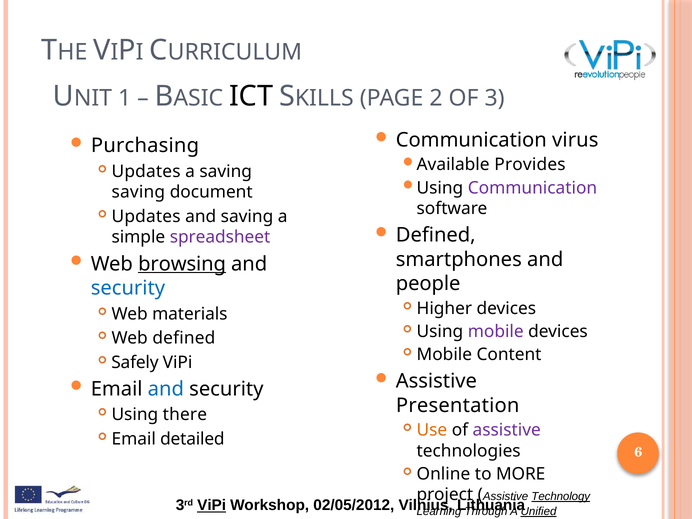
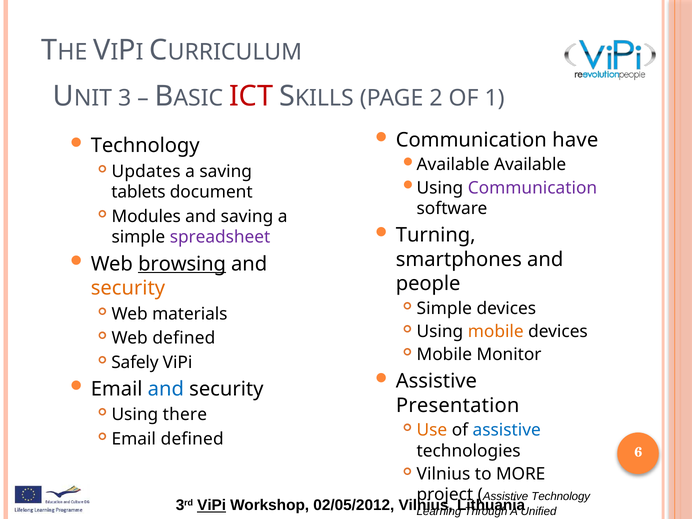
1: 1 -> 3
ICT colour: black -> red
3: 3 -> 1
virus: virus -> have
Purchasing at (145, 146): Purchasing -> Technology
Available Provides: Provides -> Available
saving at (138, 192): saving -> tablets
Updates at (146, 216): Updates -> Modules
Defined at (436, 235): Defined -> Turning
security at (128, 288) colour: blue -> orange
Higher at (444, 308): Higher -> Simple
mobile at (496, 331) colour: purple -> orange
Content: Content -> Monitor
assistive at (507, 430) colour: purple -> blue
Email detailed: detailed -> defined
Online at (443, 474): Online -> Vilnius
Technology at (561, 497) underline: present -> none
Unified underline: present -> none
